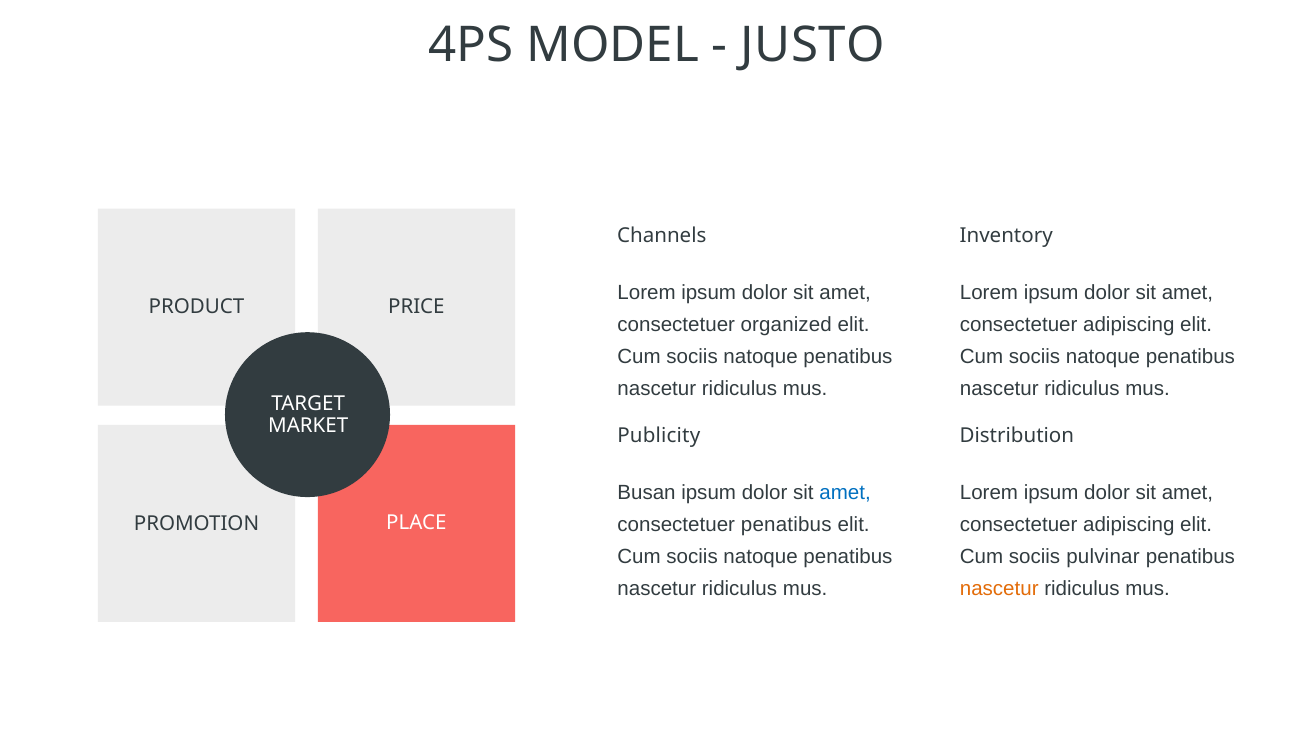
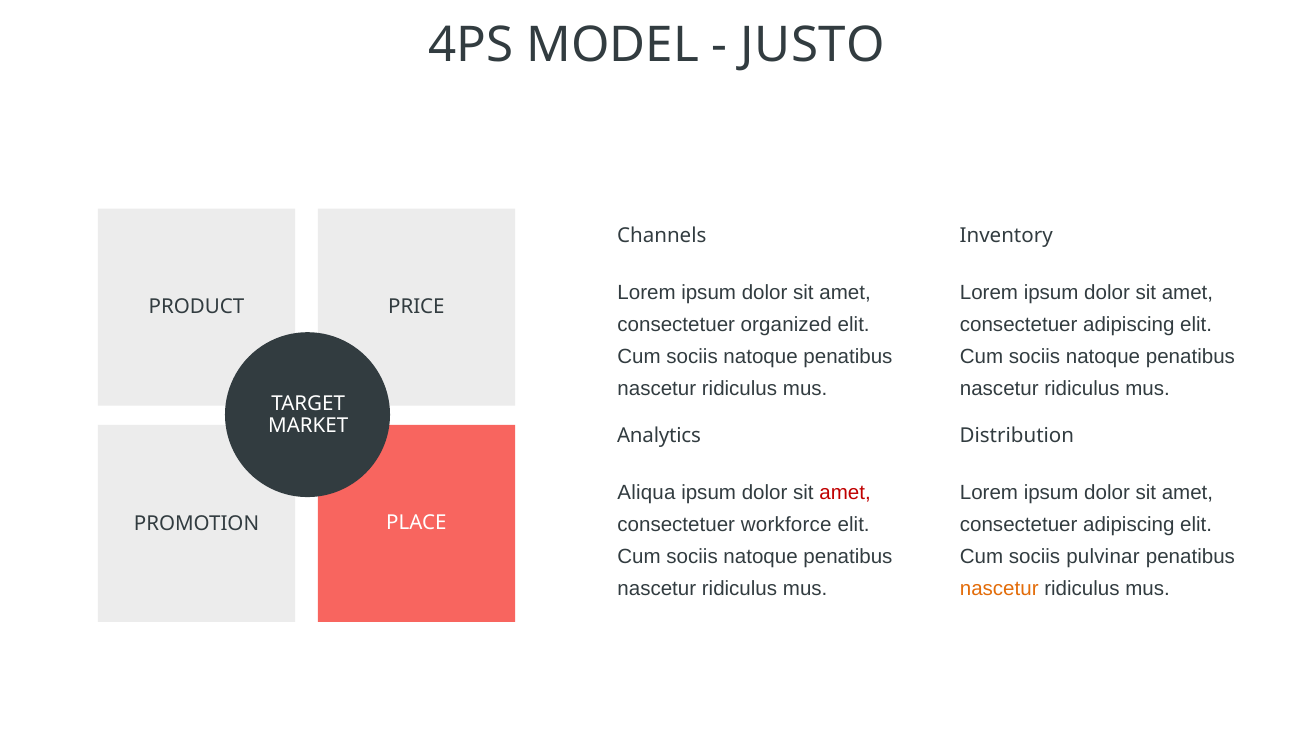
Publicity: Publicity -> Analytics
Busan: Busan -> Aliqua
amet at (845, 493) colour: blue -> red
consectetuer penatibus: penatibus -> workforce
